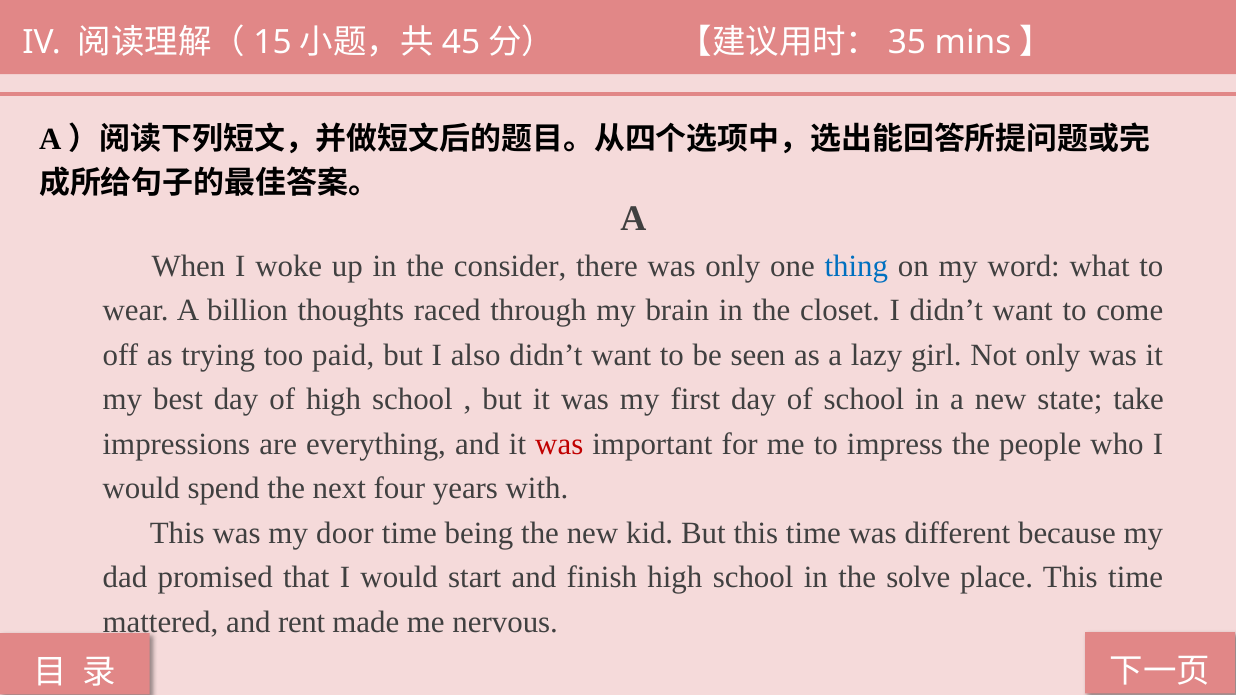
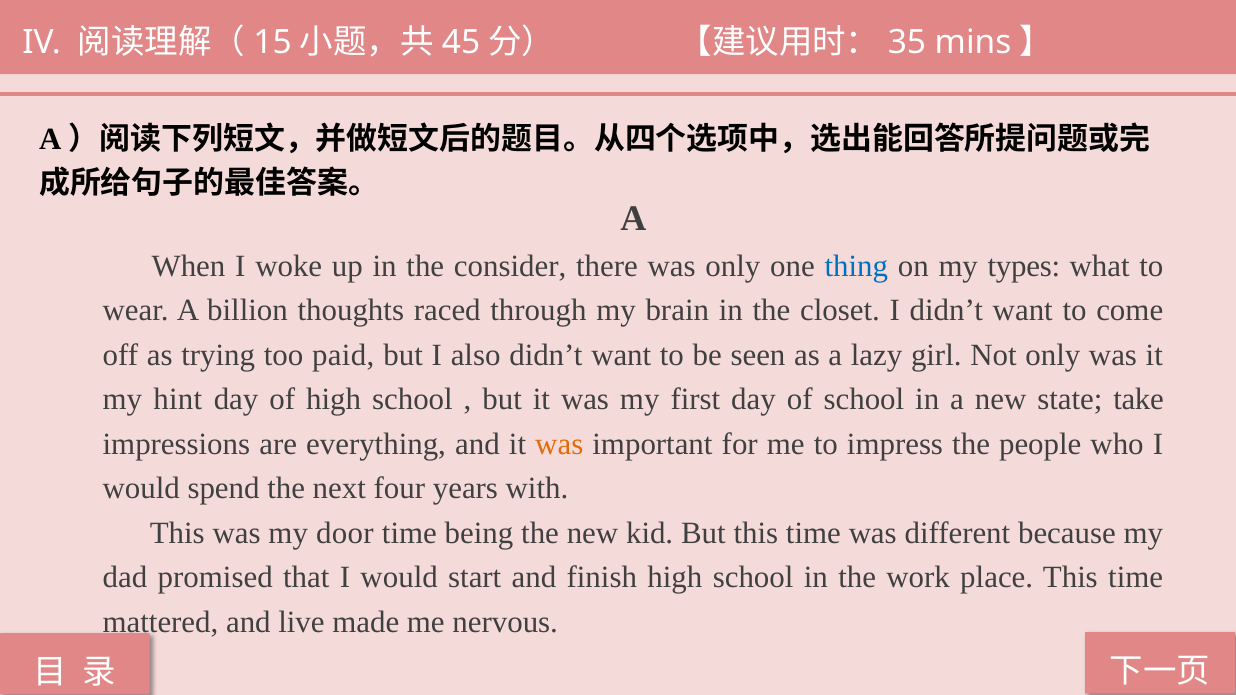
word: word -> types
best: best -> hint
was at (559, 444) colour: red -> orange
solve: solve -> work
rent: rent -> live
